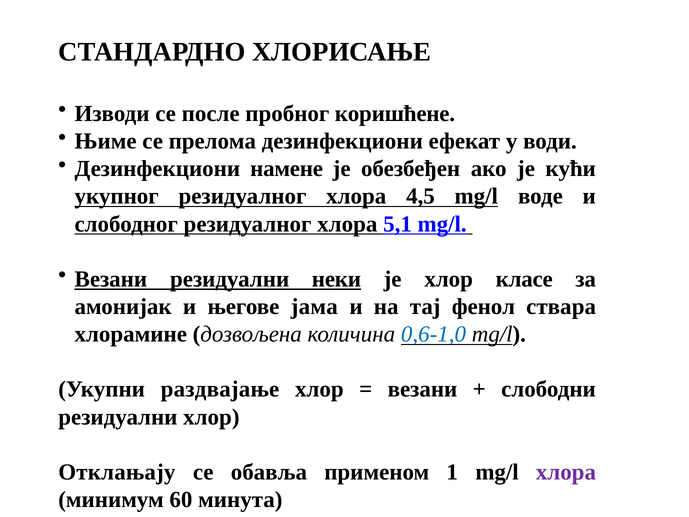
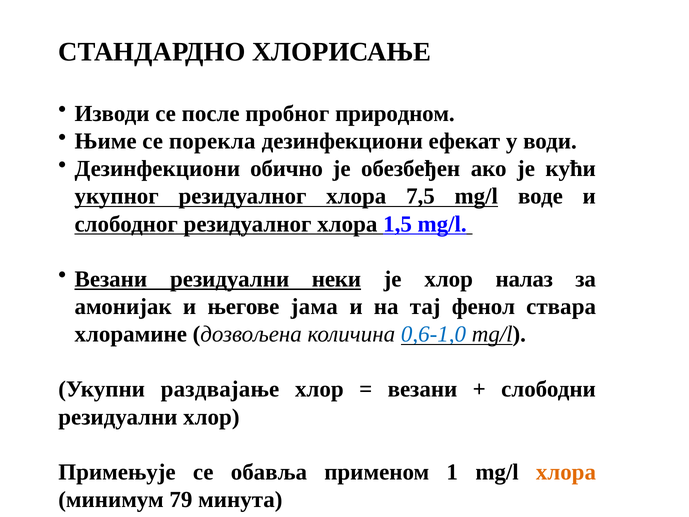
коришћене: коришћене -> природном
прелома: прелома -> порекла
намене: намене -> обично
4,5: 4,5 -> 7,5
5,1: 5,1 -> 1,5
класе: класе -> налаз
Отклањају: Отклањају -> Примењује
хлора at (566, 472) colour: purple -> orange
60: 60 -> 79
